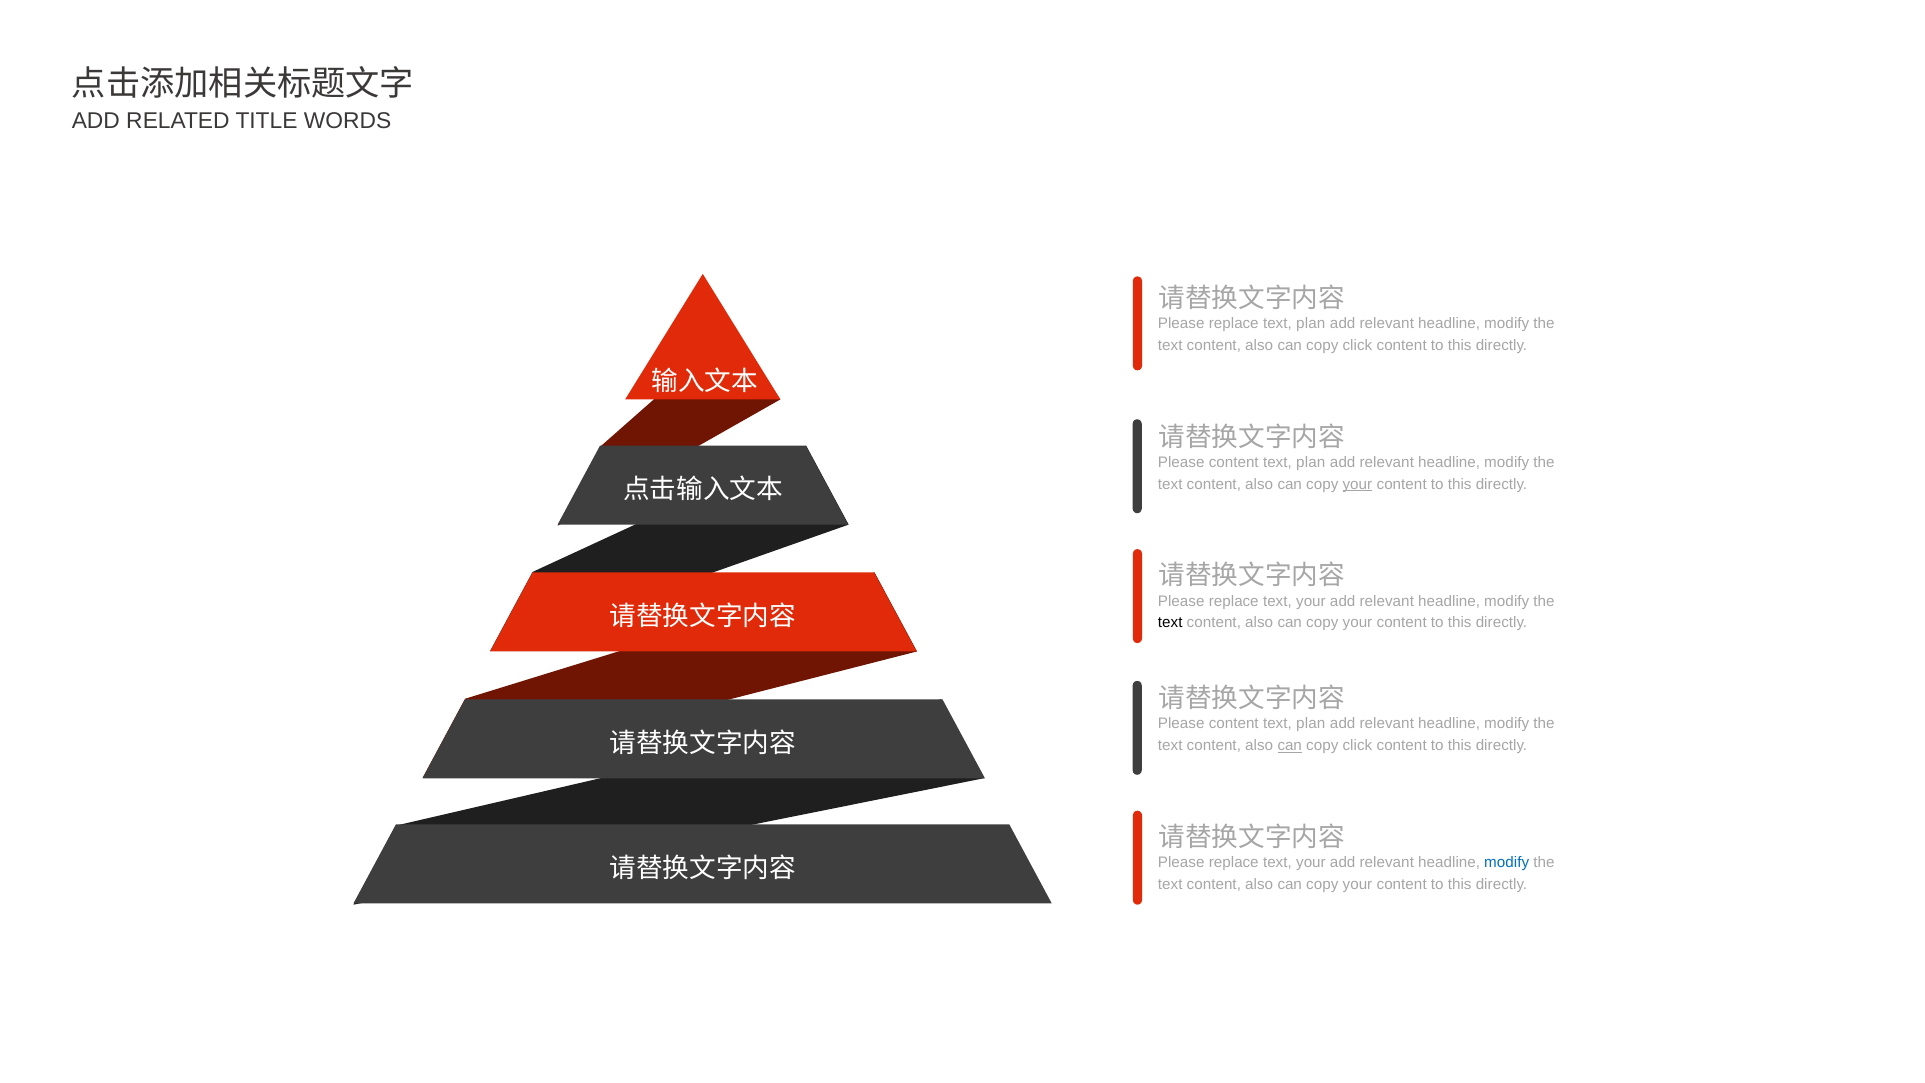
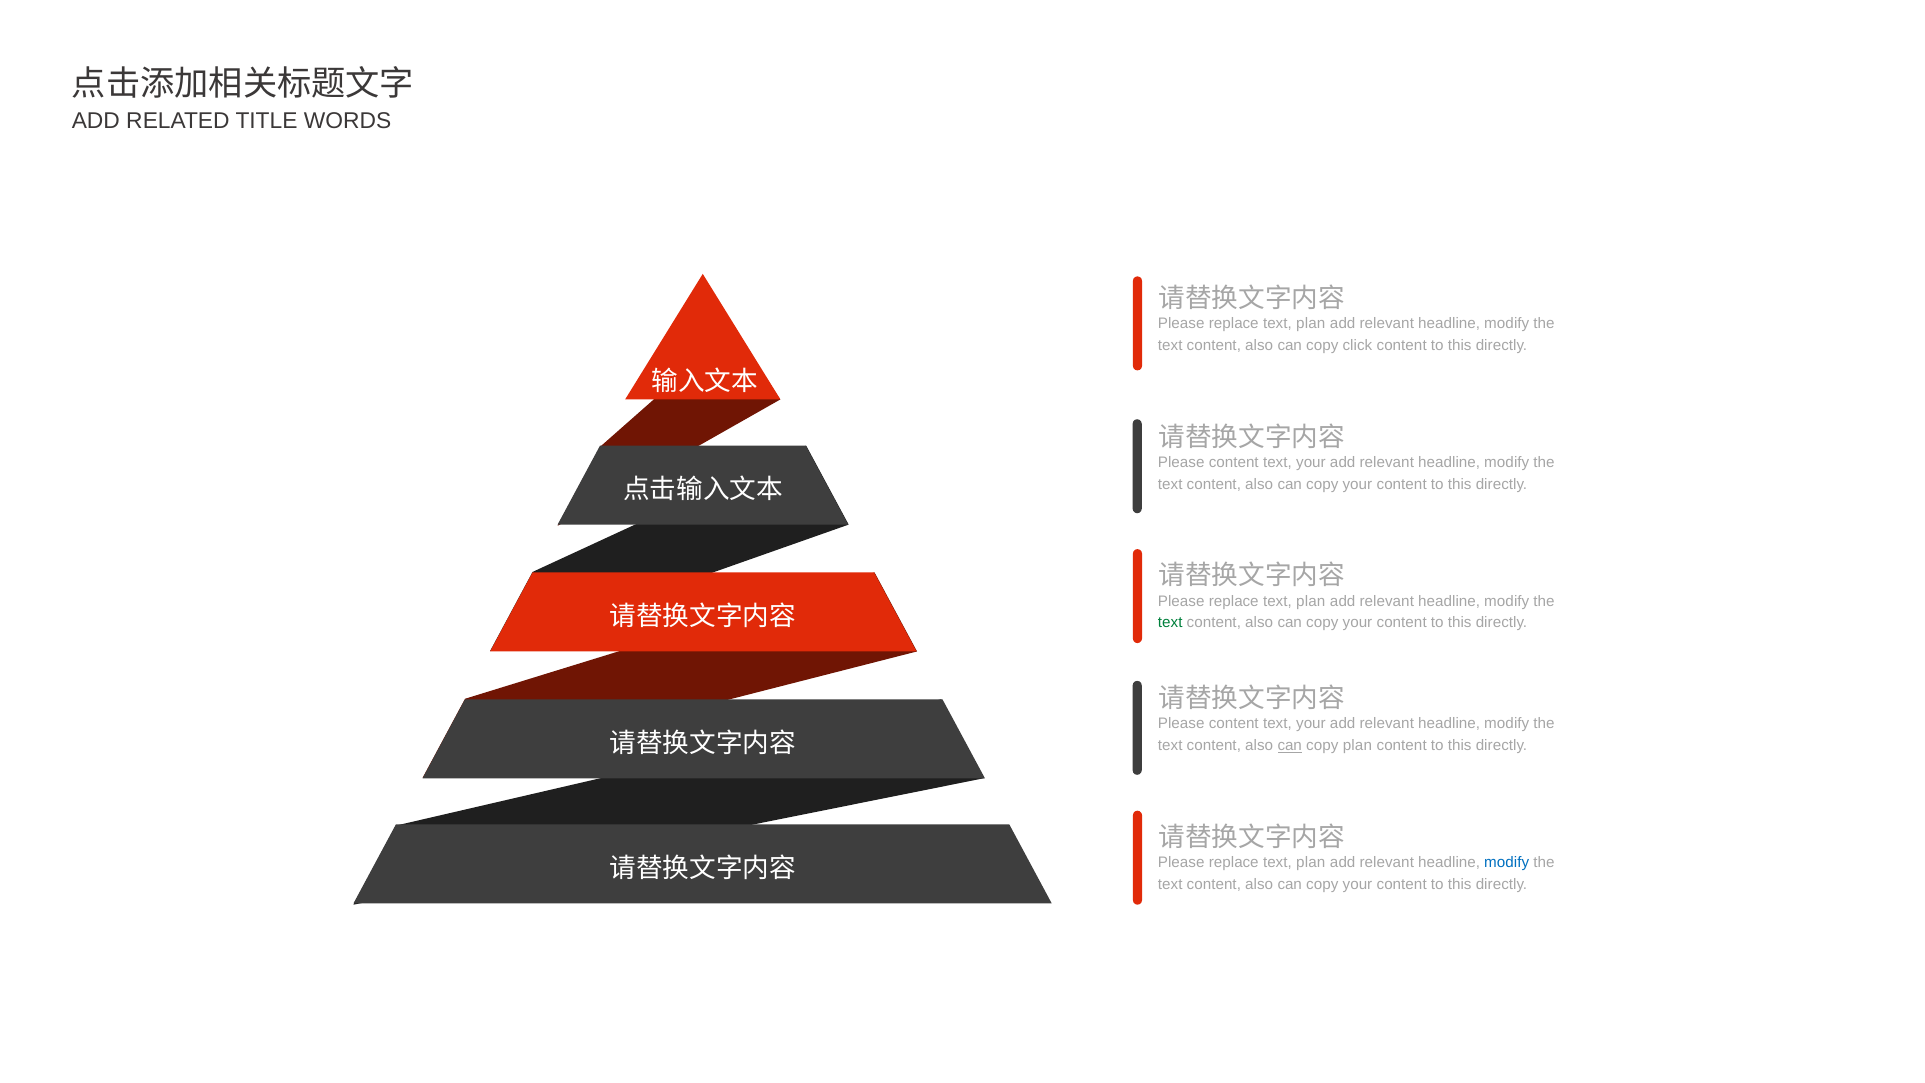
plan at (1311, 462): plan -> your
your at (1357, 484) underline: present -> none
your at (1311, 601): your -> plan
text at (1170, 623) colour: black -> green
plan at (1311, 724): plan -> your
click at (1357, 745): click -> plan
your at (1311, 863): your -> plan
